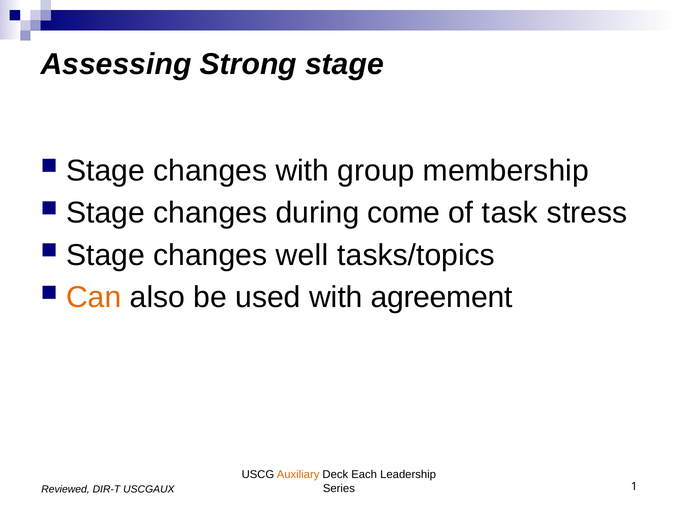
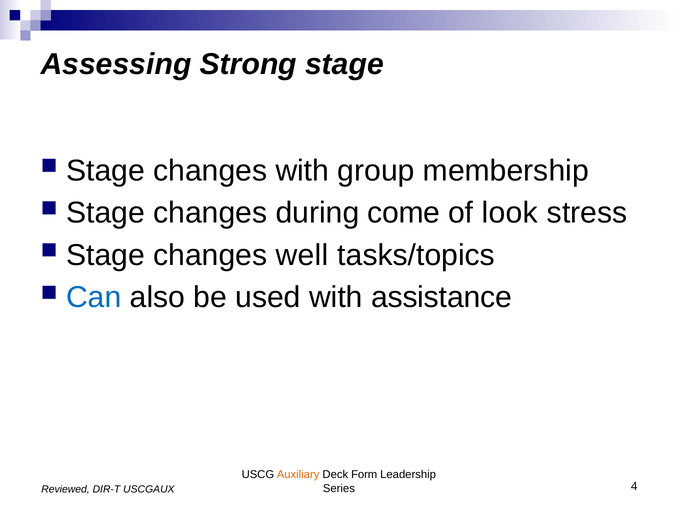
task: task -> look
Can colour: orange -> blue
agreement: agreement -> assistance
Each: Each -> Form
1: 1 -> 4
